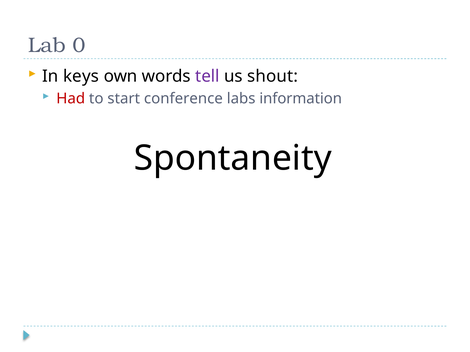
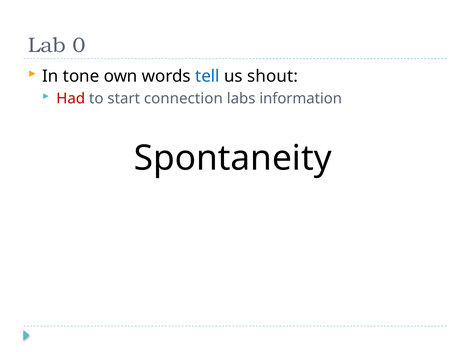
keys: keys -> tone
tell colour: purple -> blue
conference: conference -> connection
